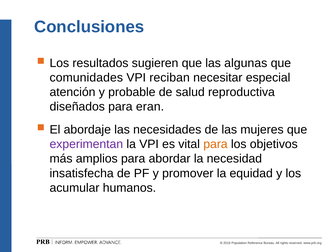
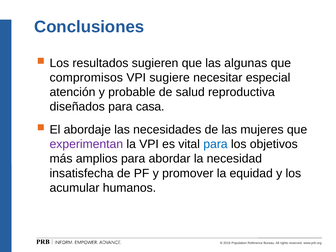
comunidades: comunidades -> compromisos
reciban: reciban -> sugiere
eran: eran -> casa
para at (215, 144) colour: orange -> blue
